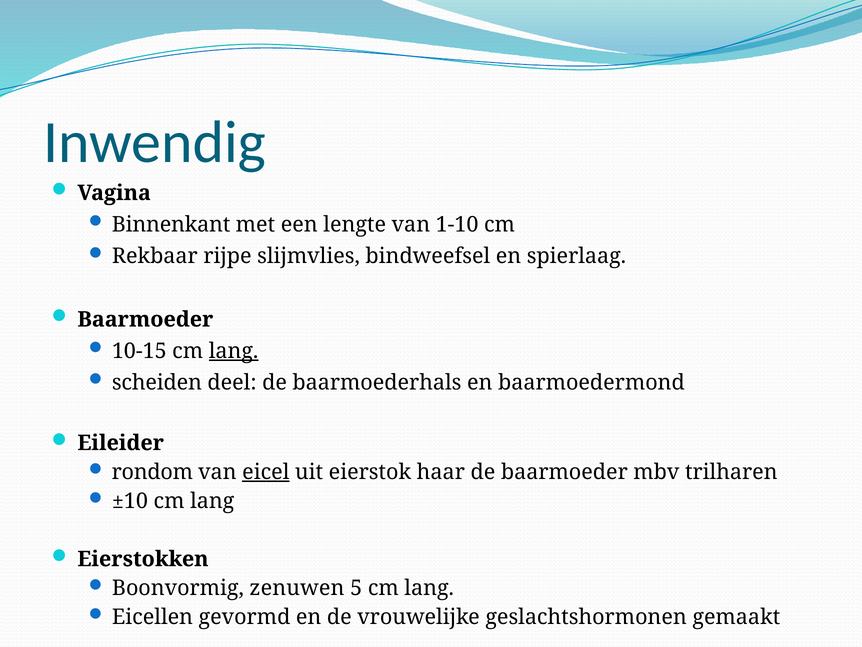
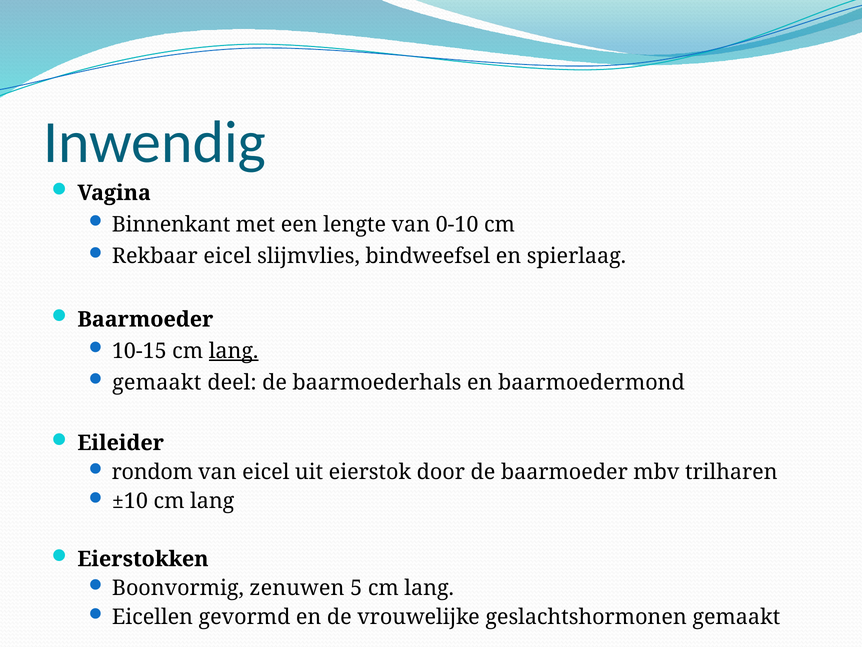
1-10: 1-10 -> 0-10
Rekbaar rijpe: rijpe -> eicel
scheiden at (157, 382): scheiden -> gemaakt
eicel at (266, 472) underline: present -> none
haar: haar -> door
